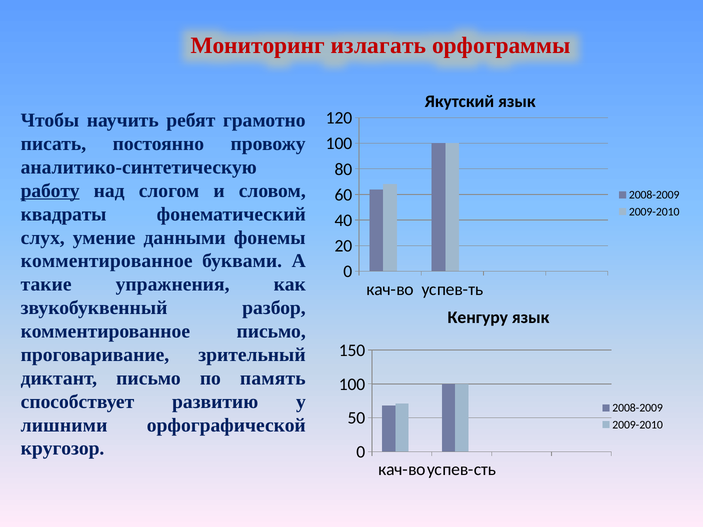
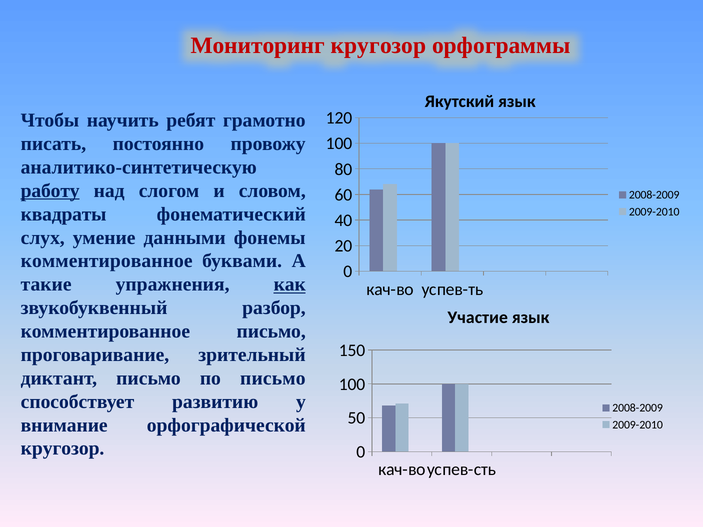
Мониторинг излагать: излагать -> кругозор
как underline: none -> present
Кенгуру: Кенгуру -> Участие
по память: память -> письмо
лишними: лишними -> внимание
